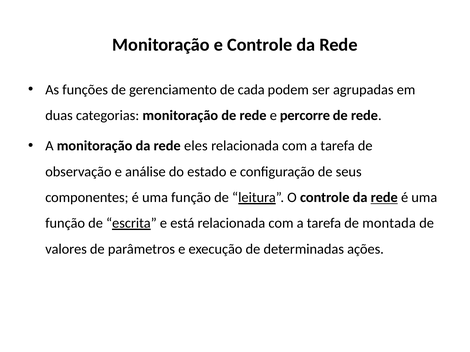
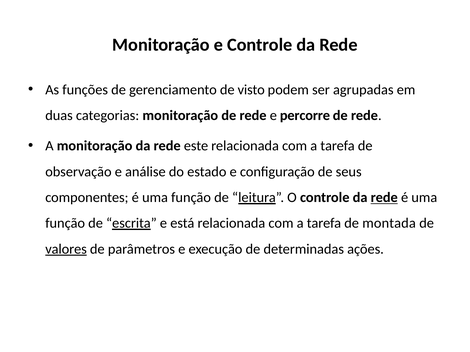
cada: cada -> visto
eles: eles -> este
valores underline: none -> present
